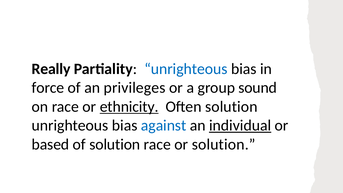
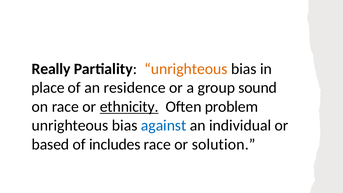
unrighteous at (186, 69) colour: blue -> orange
force: force -> place
privileges: privileges -> residence
Often solution: solution -> problem
individual underline: present -> none
of solution: solution -> includes
